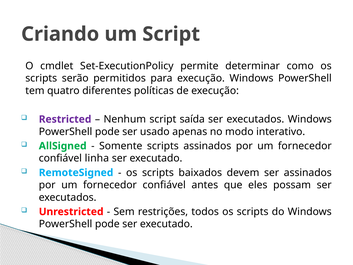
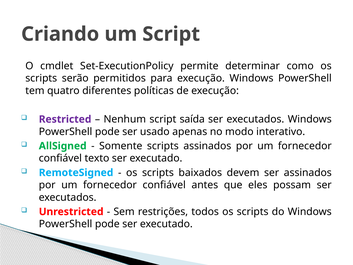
linha: linha -> texto
